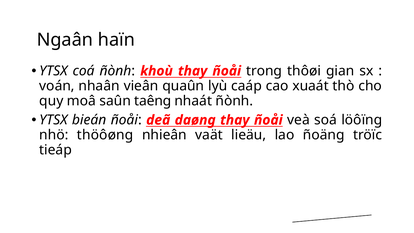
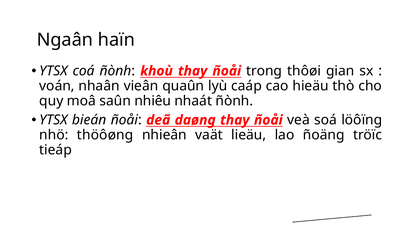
xuaát: xuaát -> hieäu
taêng: taêng -> nhiêu
